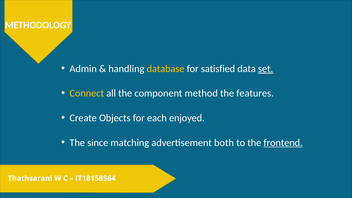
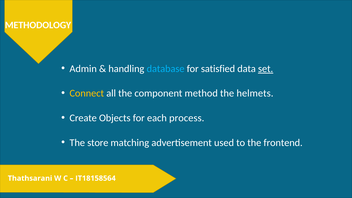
database colour: yellow -> light blue
features: features -> helmets
enjoyed: enjoyed -> process
since: since -> store
both: both -> used
frontend underline: present -> none
